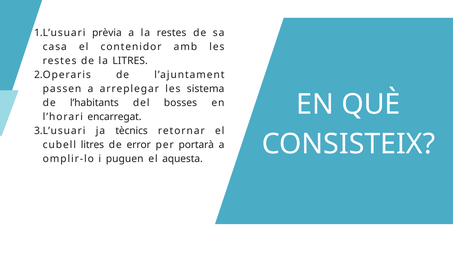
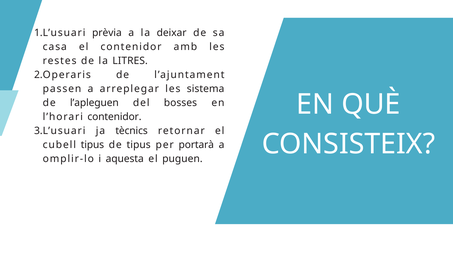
la restes: restes -> deixar
l’habitants: l’habitants -> l’apleguen
encarregat at (114, 117): encarregat -> contenidor
litres at (92, 145): litres -> tipus
de error: error -> tipus
puguen: puguen -> aquesta
aquesta: aquesta -> puguen
